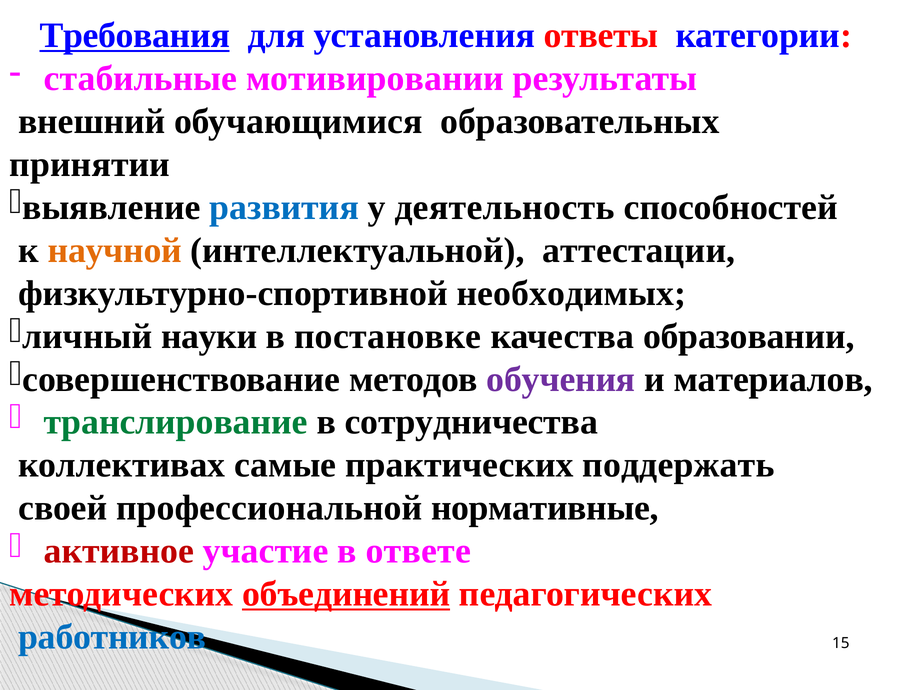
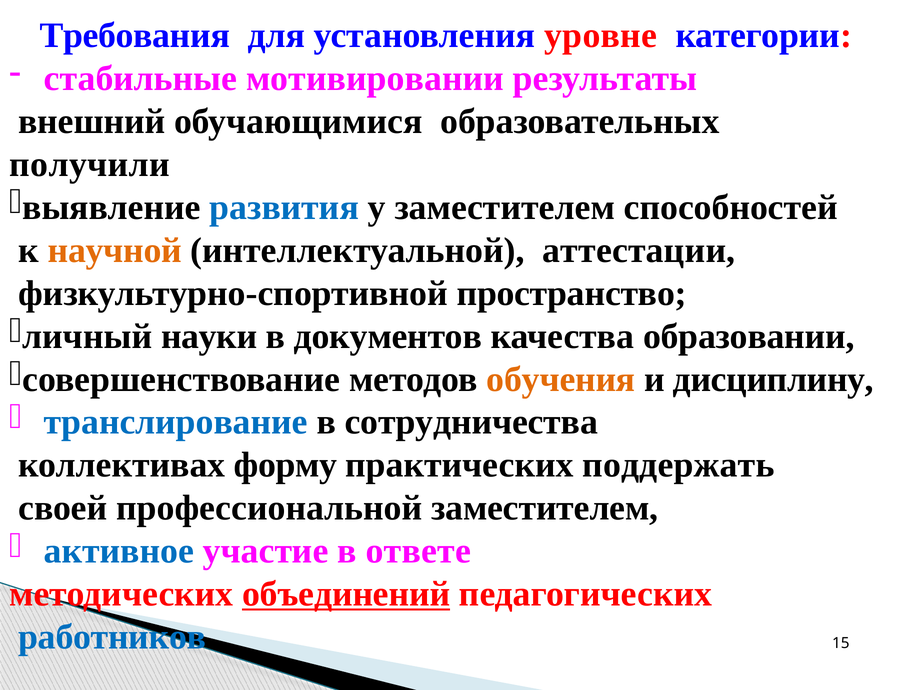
Требования underline: present -> none
ответы: ответы -> уровне
принятии: принятии -> получили
у деятельность: деятельность -> заместителем
необходимых: необходимых -> пространство
постановке: постановке -> документов
обучения colour: purple -> orange
материалов: материалов -> дисциплину
транслирование colour: green -> blue
самые: самые -> форму
профессиональной нормативные: нормативные -> заместителем
активное colour: red -> blue
